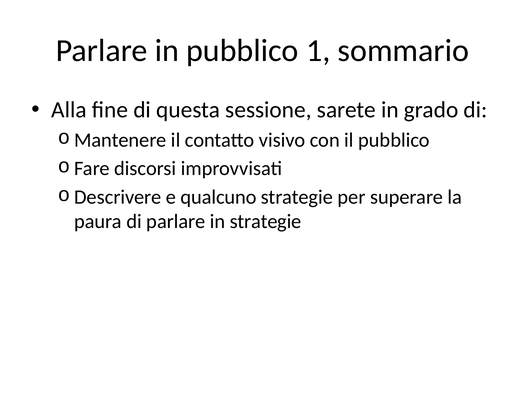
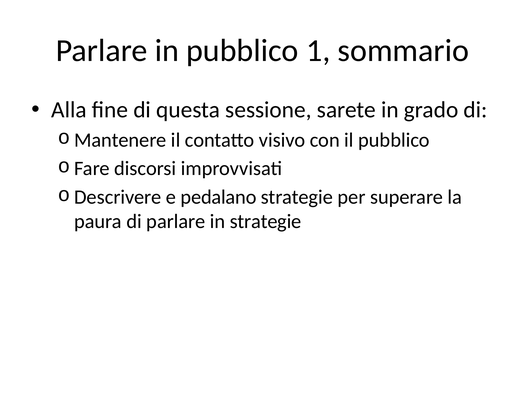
qualcuno: qualcuno -> pedalano
